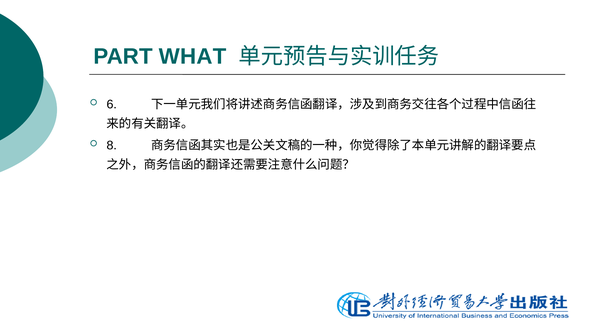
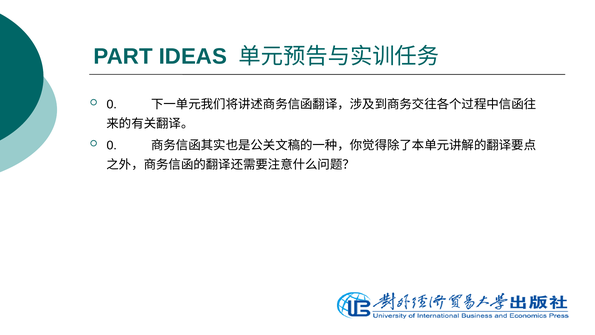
WHAT: WHAT -> IDEAS
6 at (112, 104): 6 -> 0
8 at (112, 145): 8 -> 0
